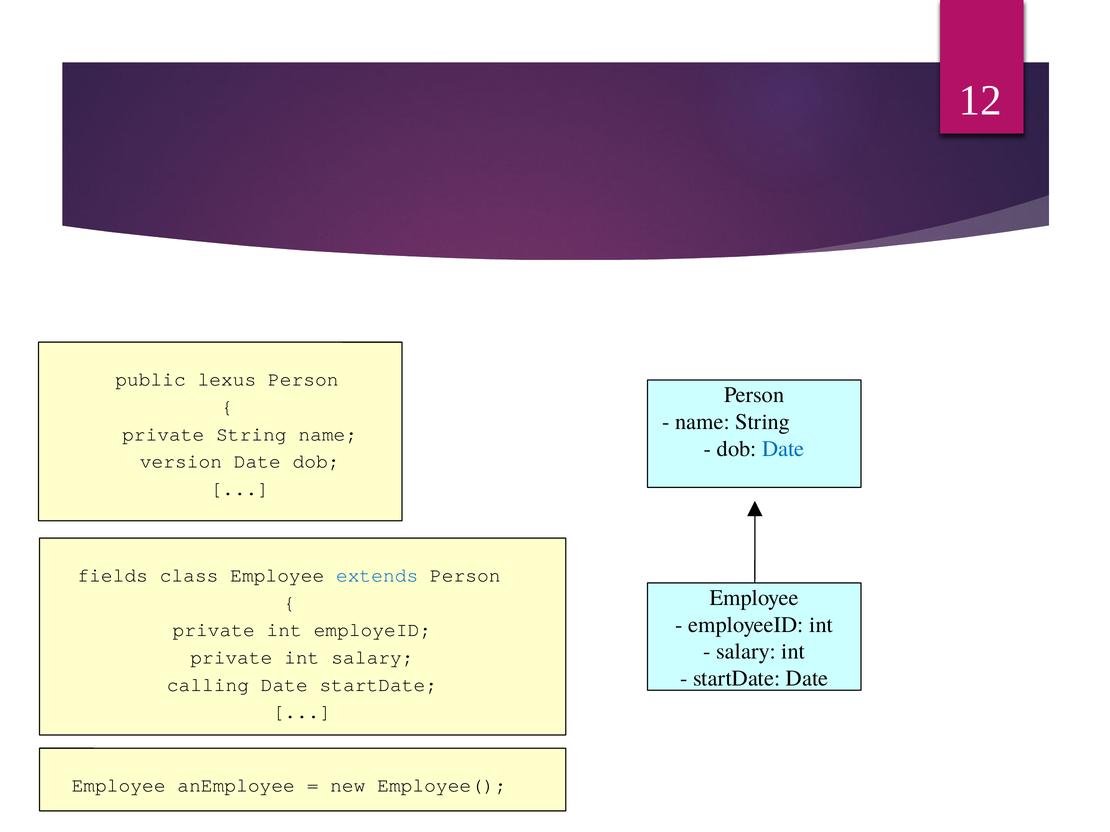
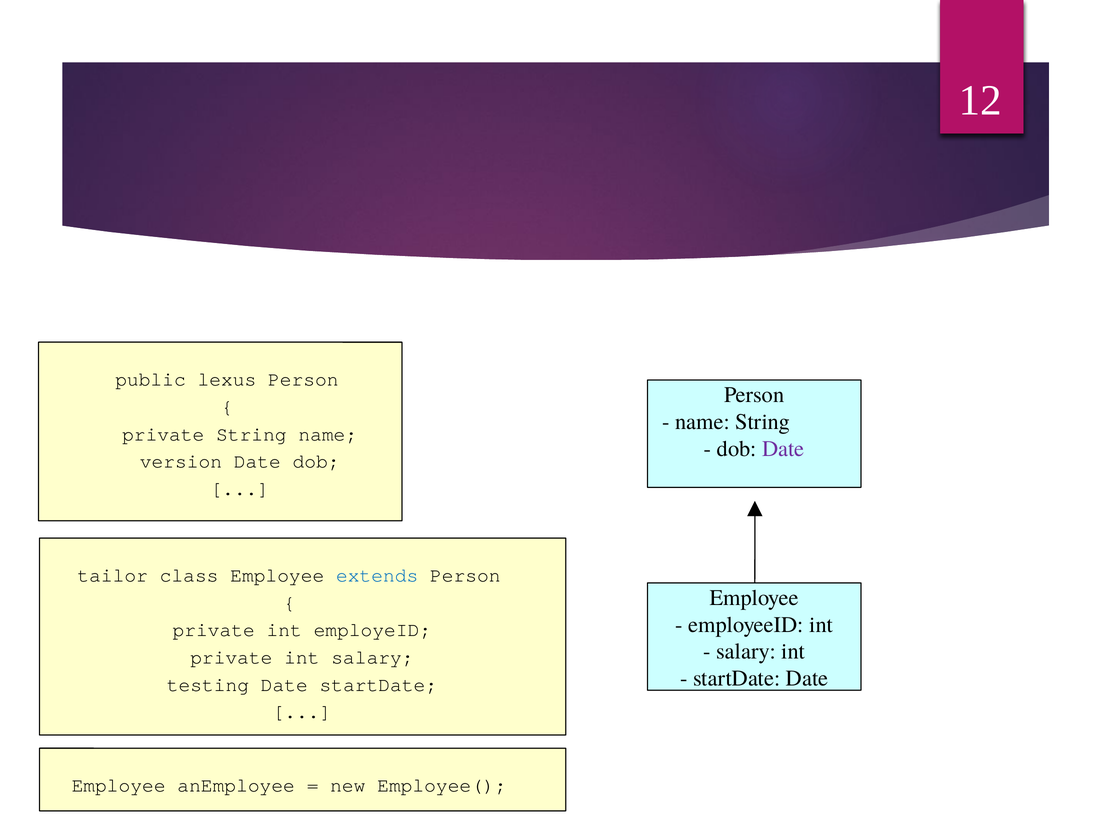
Date at (783, 449) colour: blue -> purple
fields: fields -> tailor
calling: calling -> testing
